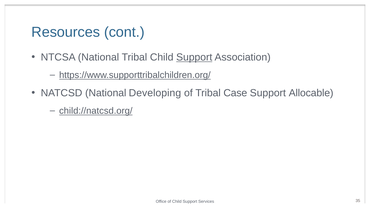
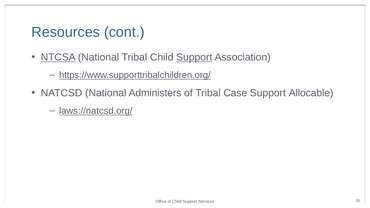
NTCSA underline: none -> present
Developing: Developing -> Administers
child://natcsd.org/: child://natcsd.org/ -> laws://natcsd.org/
